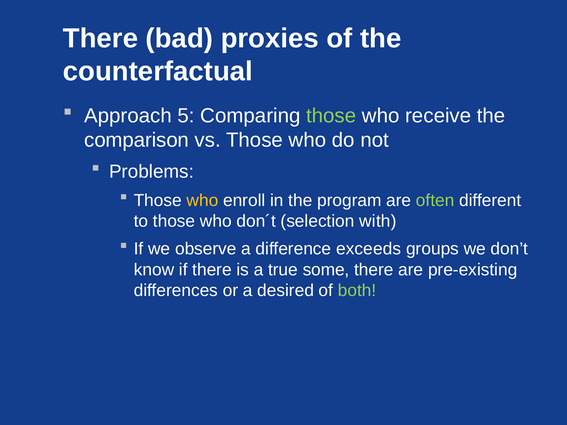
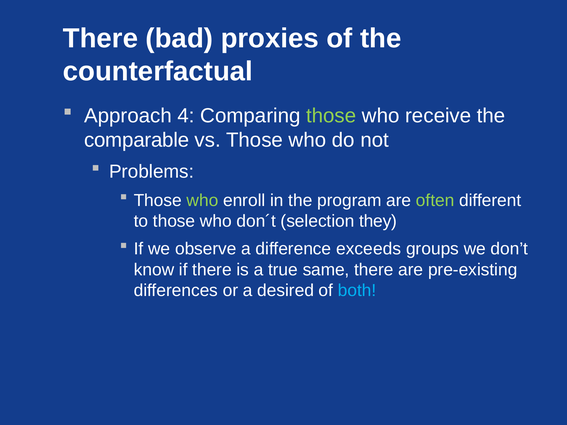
5: 5 -> 4
comparison: comparison -> comparable
who at (202, 201) colour: yellow -> light green
with: with -> they
some: some -> same
both colour: light green -> light blue
